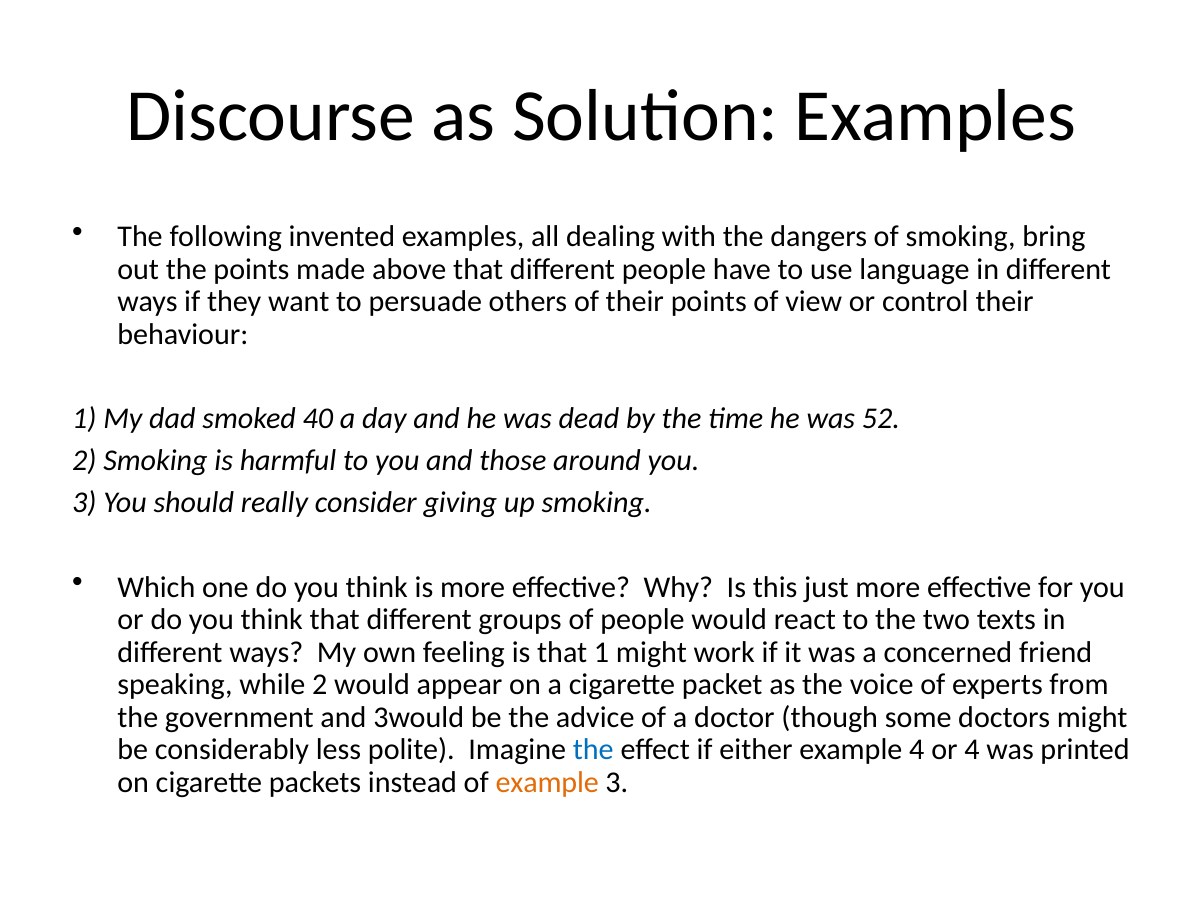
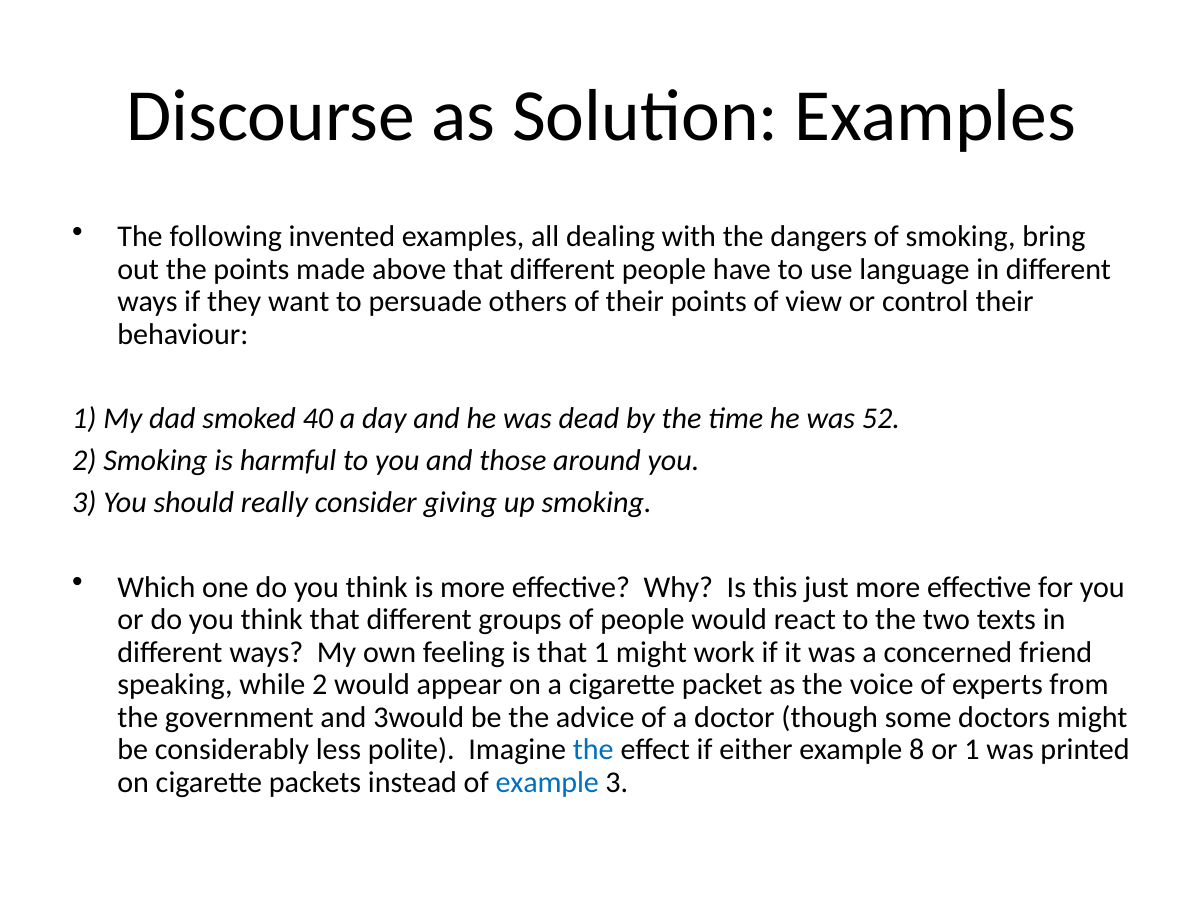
example 4: 4 -> 8
or 4: 4 -> 1
example at (547, 782) colour: orange -> blue
